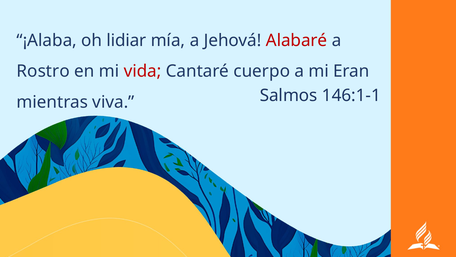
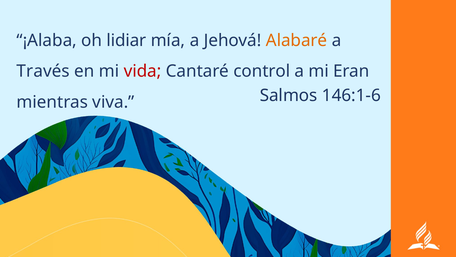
Alabaré colour: red -> orange
Rostro: Rostro -> Través
cuerpo: cuerpo -> control
146:1-1: 146:1-1 -> 146:1-6
